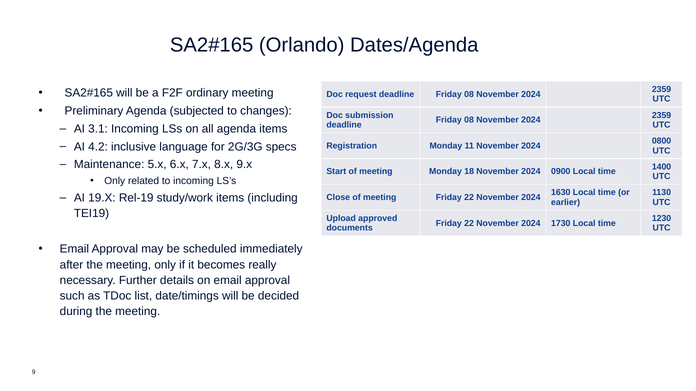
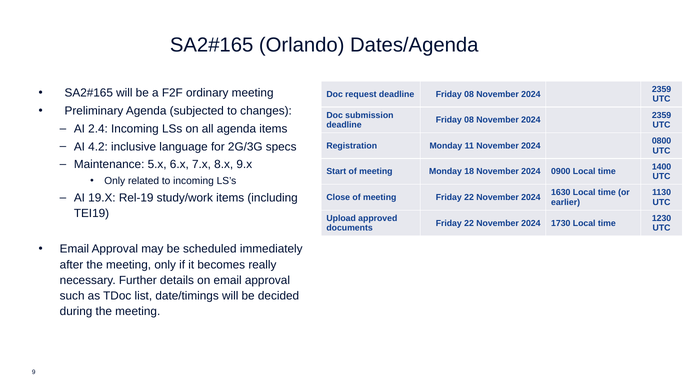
3.1: 3.1 -> 2.4
